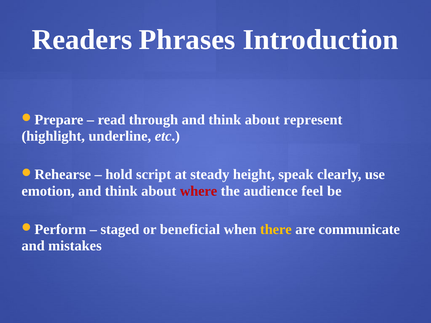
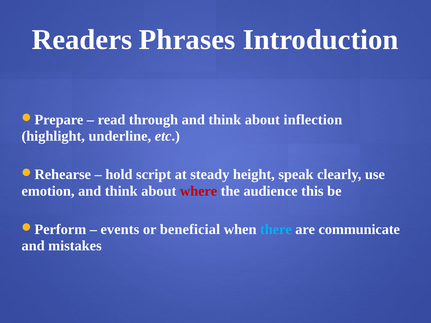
represent: represent -> inflection
feel: feel -> this
staged: staged -> events
there colour: yellow -> light blue
